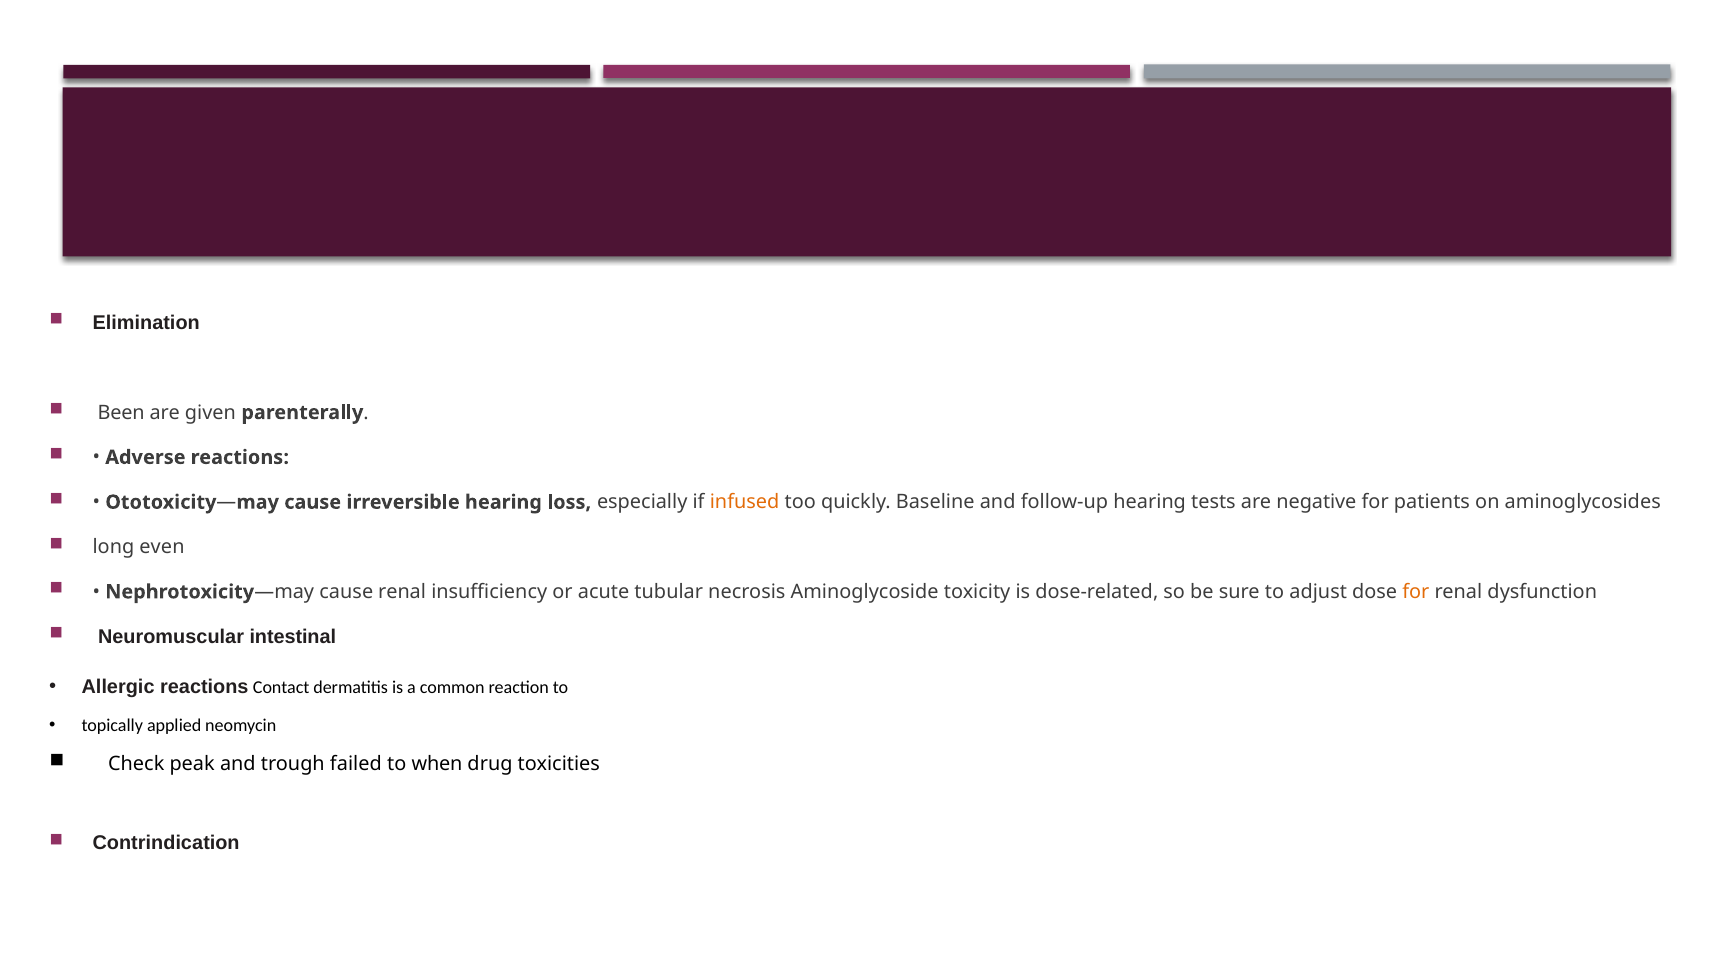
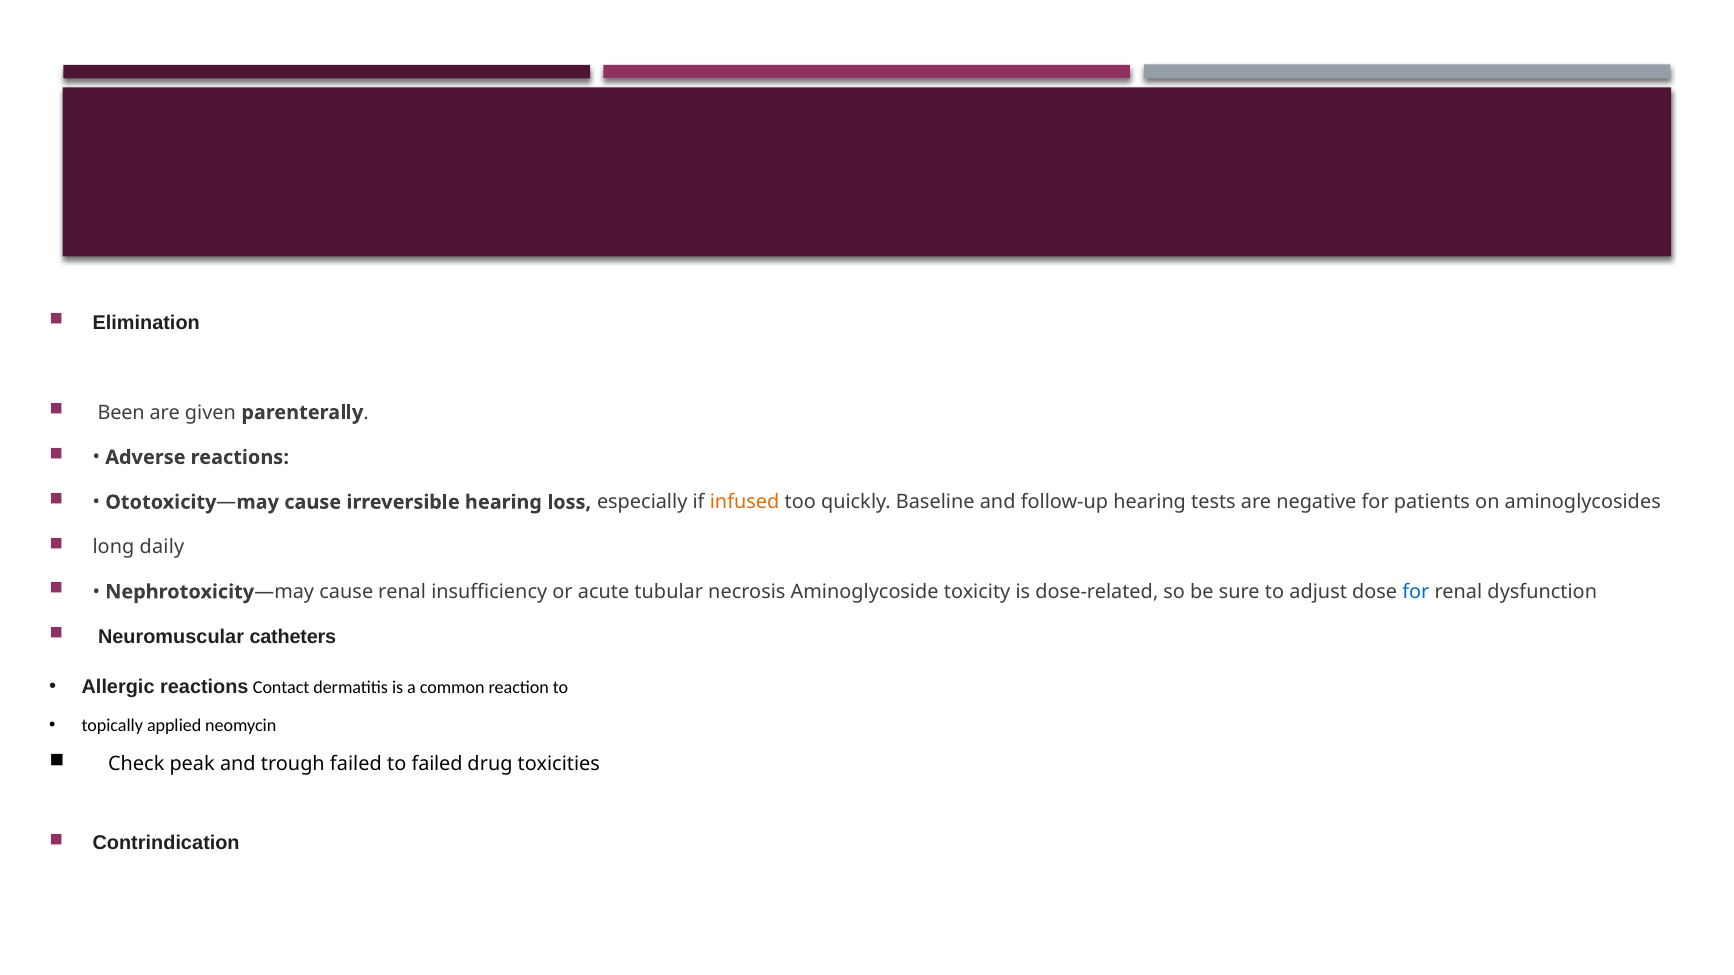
even: even -> daily
for at (1416, 592) colour: orange -> blue
intestinal: intestinal -> catheters
to when: when -> failed
